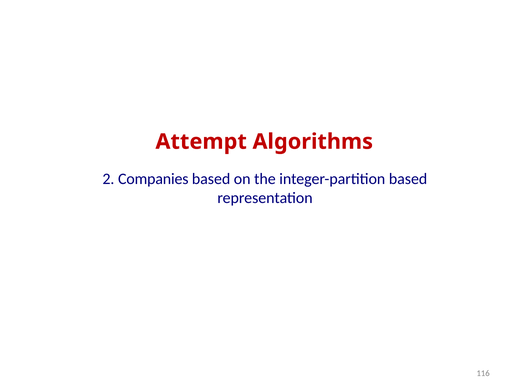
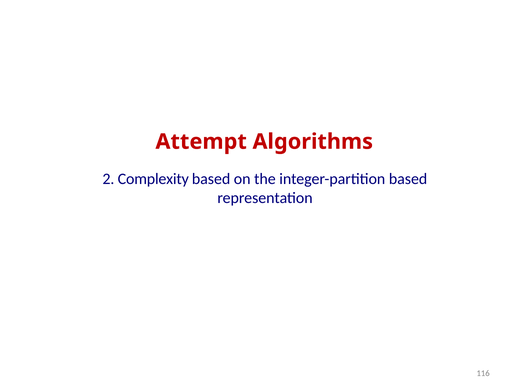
Companies: Companies -> Complexity
